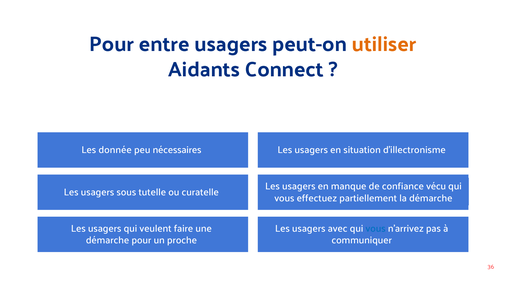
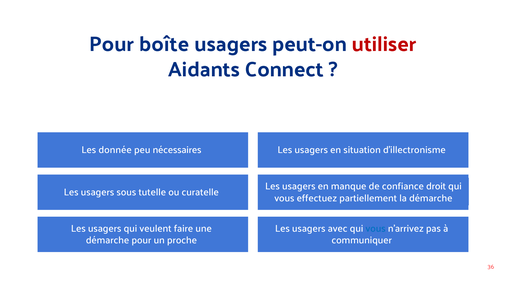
entre: entre -> boîte
utiliser colour: orange -> red
vécu: vécu -> droit
